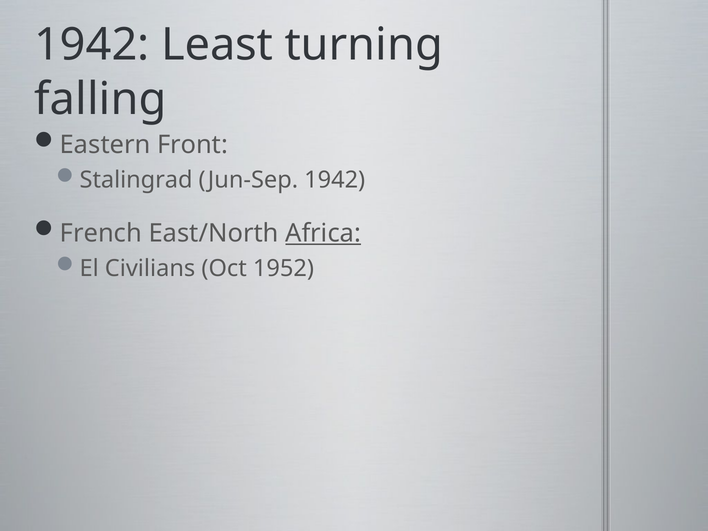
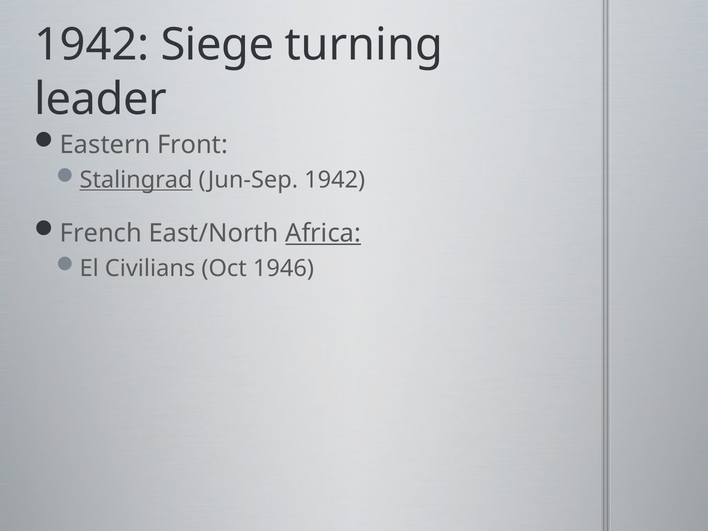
Least: Least -> Siege
falling: falling -> leader
Stalingrad underline: none -> present
1952: 1952 -> 1946
